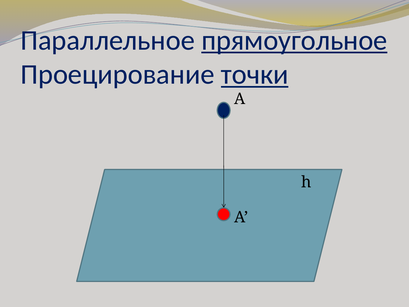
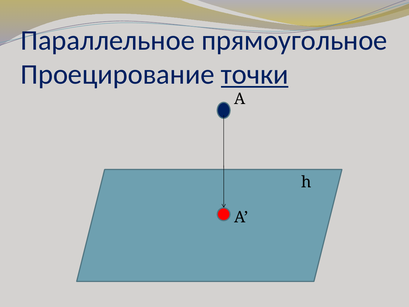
прямоугольное underline: present -> none
